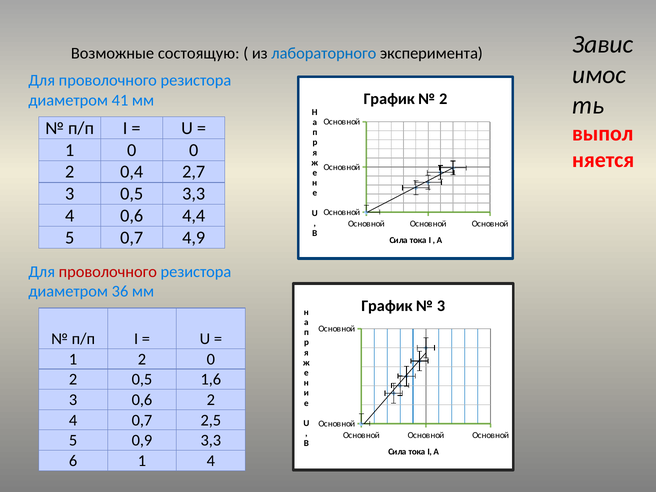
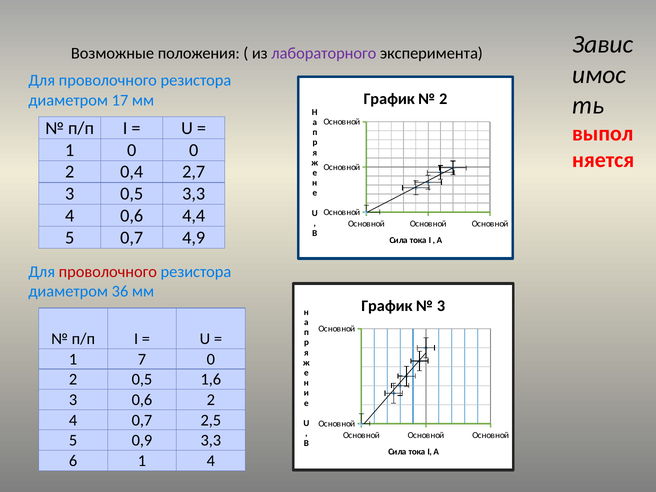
состоящую: состоящую -> положения
лабораторного colour: blue -> purple
41: 41 -> 17
1 2: 2 -> 7
